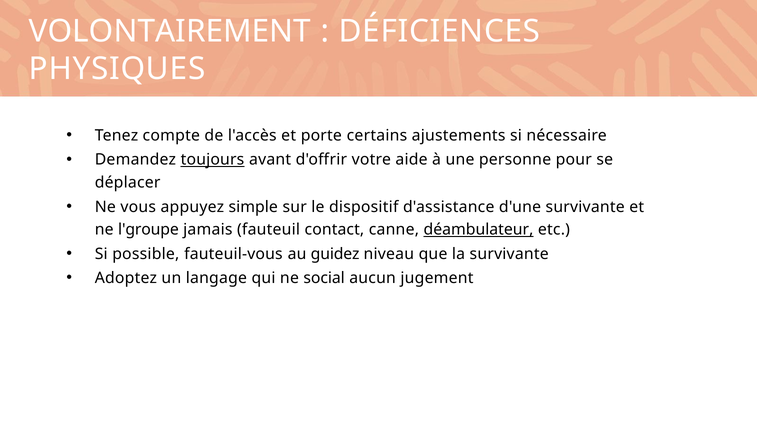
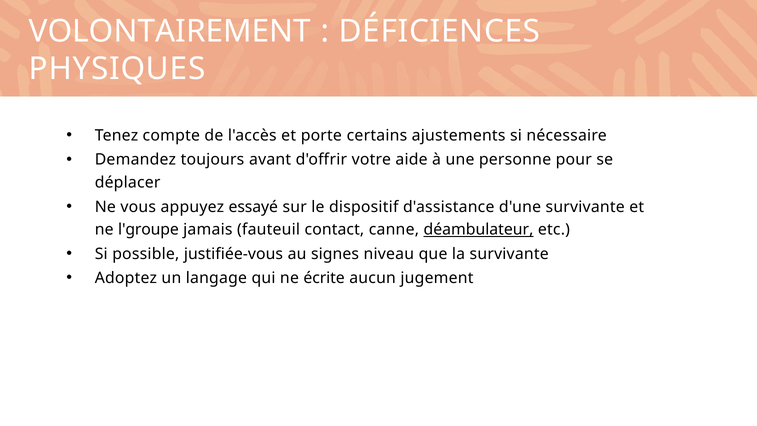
toujours underline: present -> none
simple: simple -> essayé
fauteuil-vous: fauteuil-vous -> justifiée-vous
guidez: guidez -> signes
social: social -> écrite
